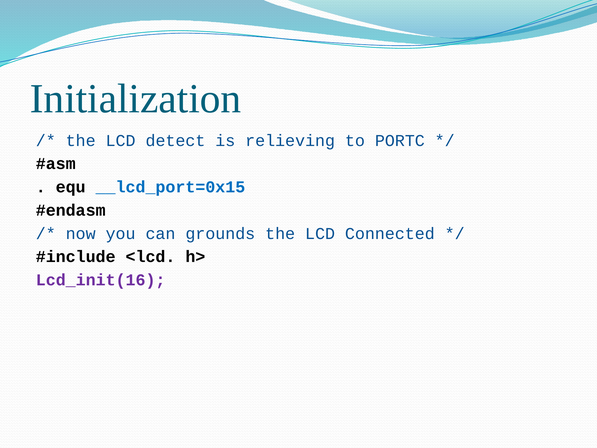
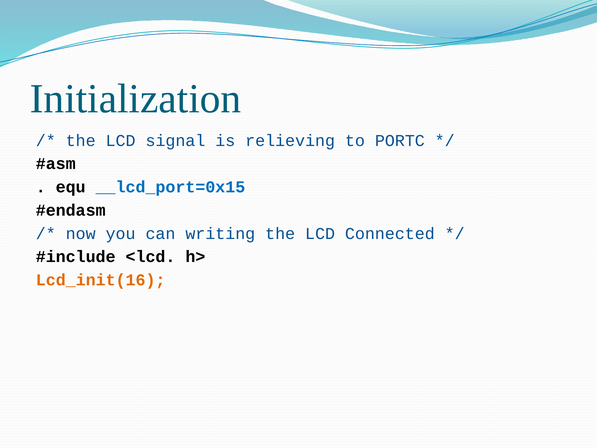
detect: detect -> signal
grounds: grounds -> writing
Lcd_init(16 colour: purple -> orange
